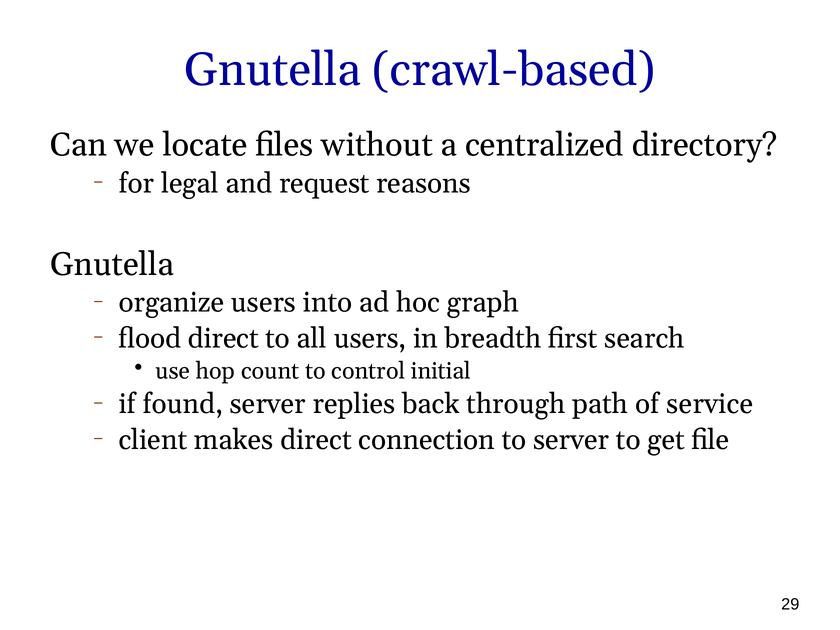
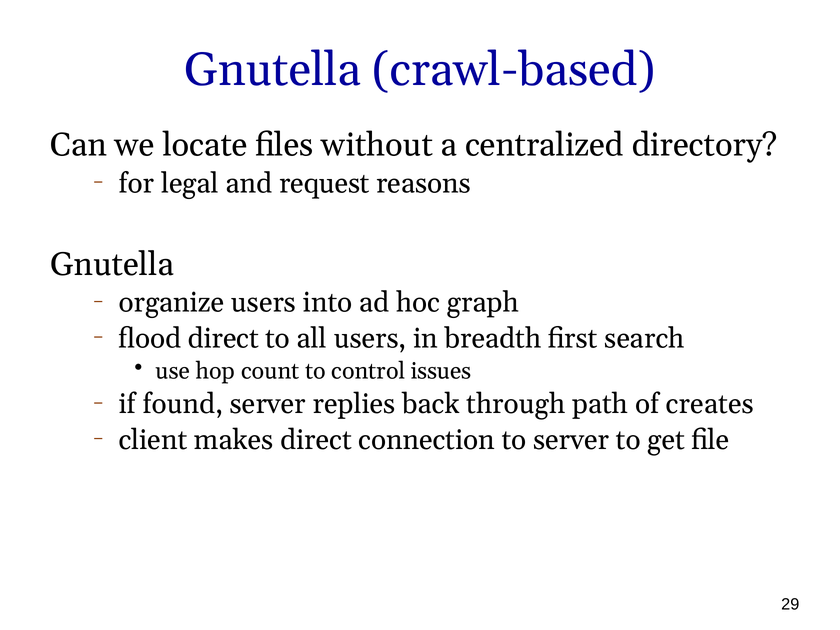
initial: initial -> issues
service: service -> creates
